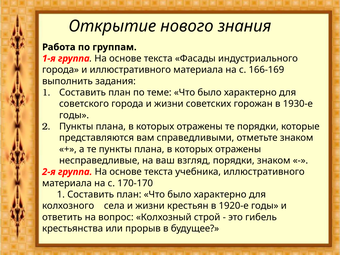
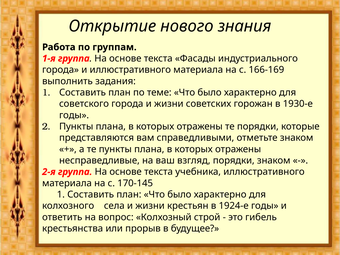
170-170: 170-170 -> 170-145
1920-е: 1920-е -> 1924-е
